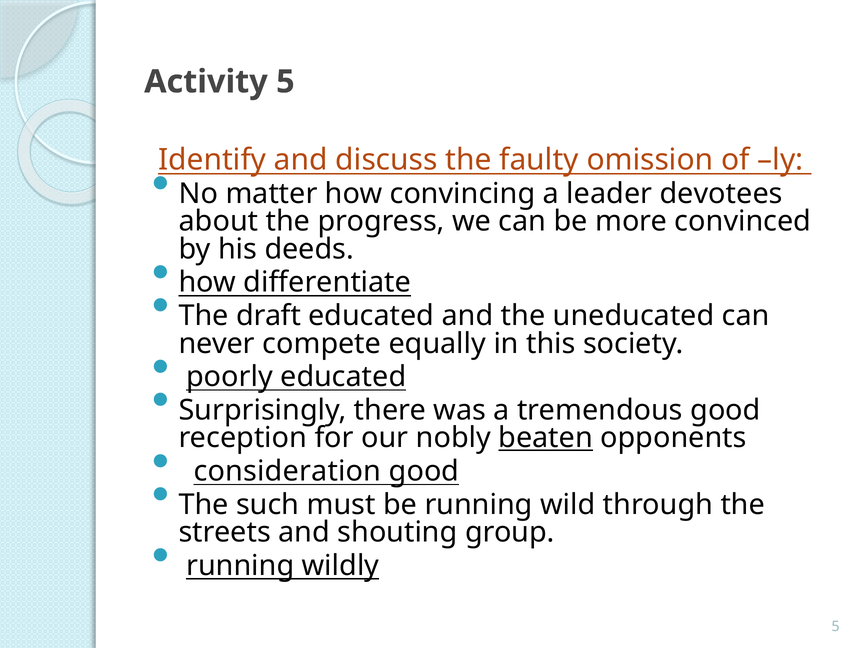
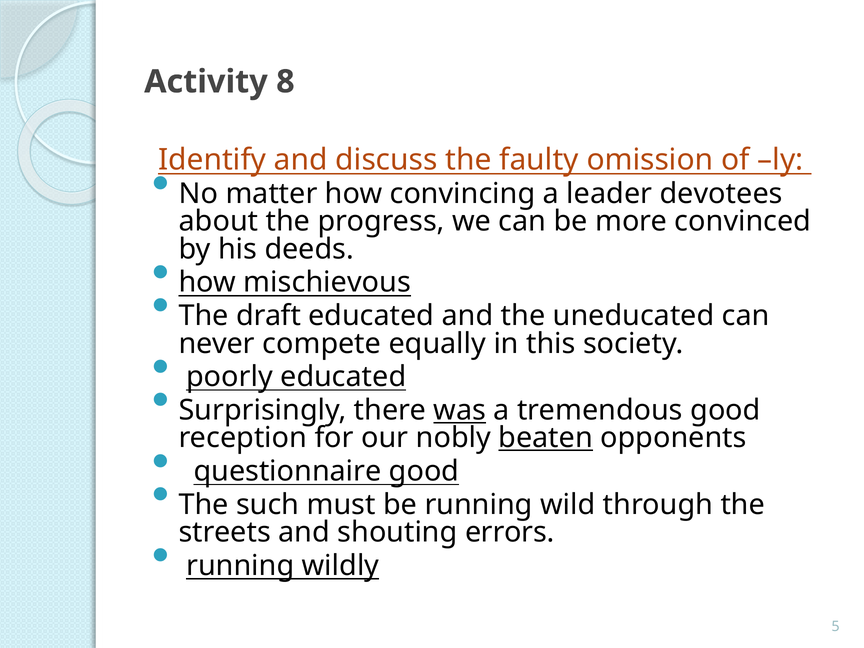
Activity 5: 5 -> 8
differentiate: differentiate -> mischievous
was underline: none -> present
consideration: consideration -> questionnaire
group: group -> errors
